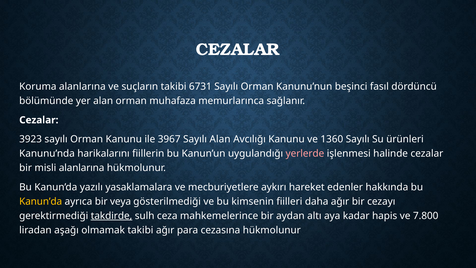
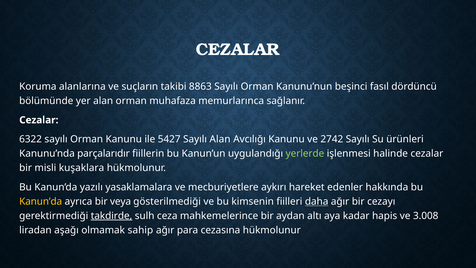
6731: 6731 -> 8863
3923: 3923 -> 6322
3967: 3967 -> 5427
1360: 1360 -> 2742
harikalarını: harikalarını -> parçalarıdır
yerlerde colour: pink -> light green
misli alanlarına: alanlarına -> kuşaklara
daha underline: none -> present
7.800: 7.800 -> 3.008
olmamak takibi: takibi -> sahip
